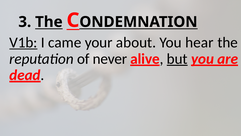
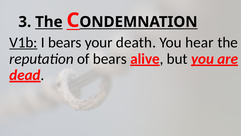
I came: came -> bears
about: about -> death
of never: never -> bears
but underline: present -> none
